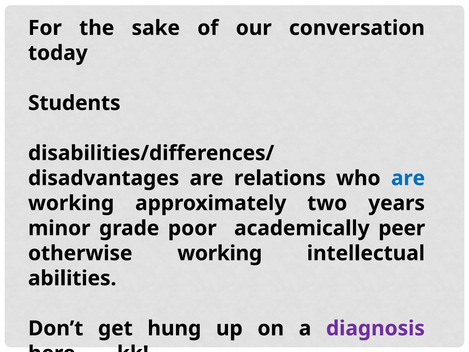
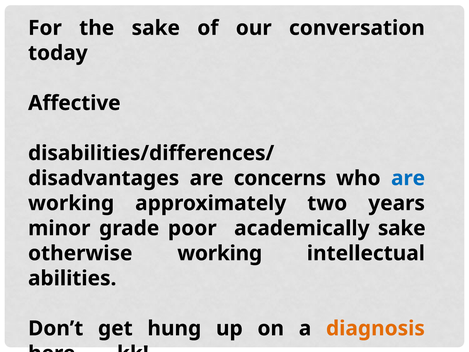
Students: Students -> Affective
relations: relations -> concerns
academically peer: peer -> sake
diagnosis colour: purple -> orange
